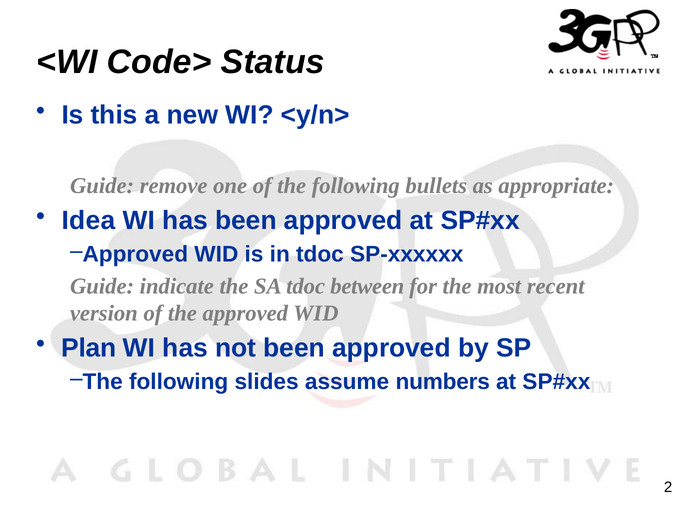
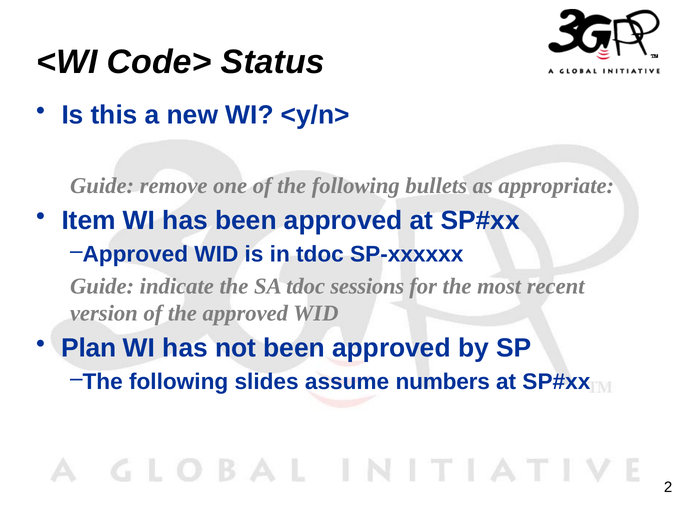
Idea: Idea -> Item
between: between -> sessions
